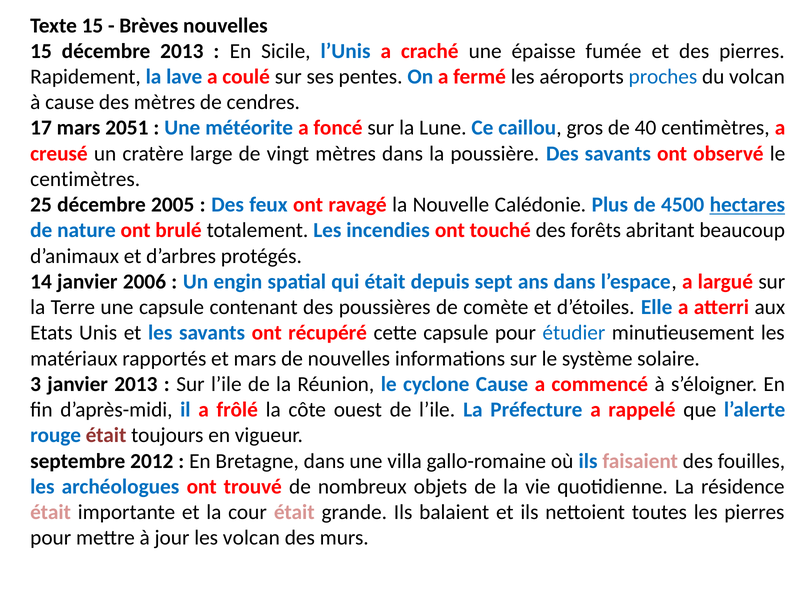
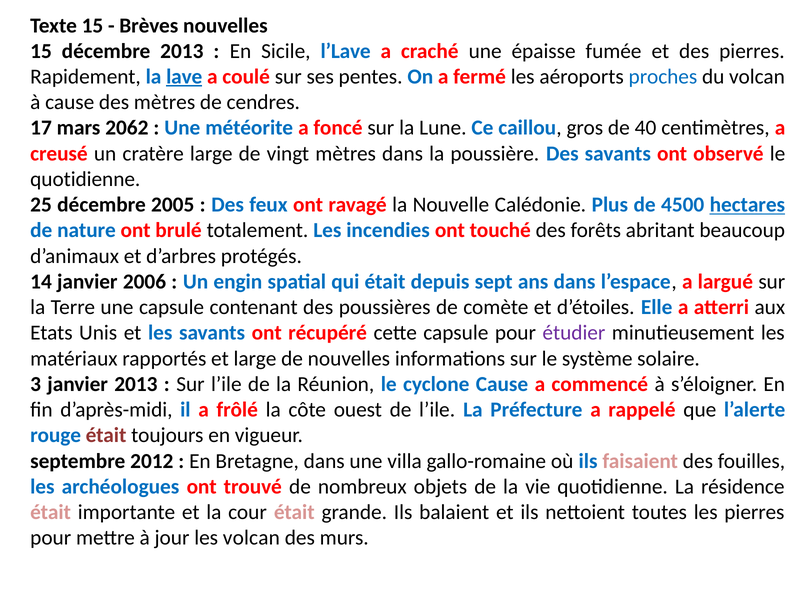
l’Unis: l’Unis -> l’Lave
lave underline: none -> present
2051: 2051 -> 2062
centimètres at (85, 179): centimètres -> quotidienne
étudier colour: blue -> purple
et mars: mars -> large
